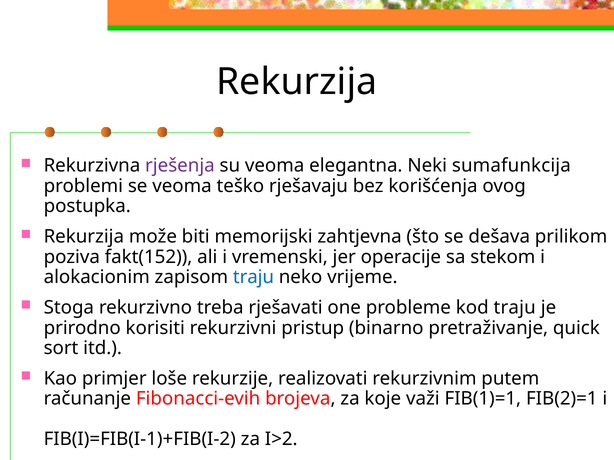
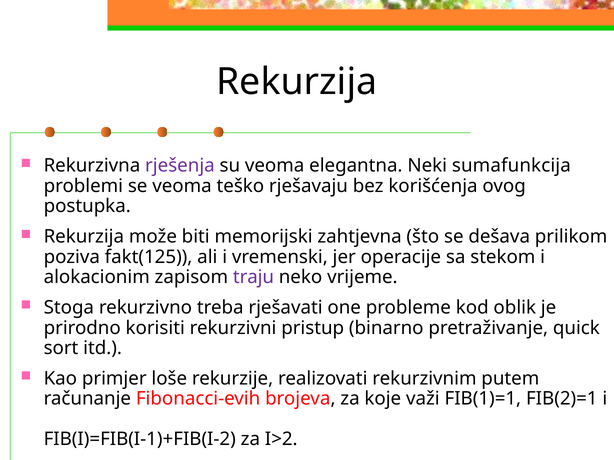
fakt(152: fakt(152 -> fakt(125
traju at (254, 277) colour: blue -> purple
kod traju: traju -> oblik
